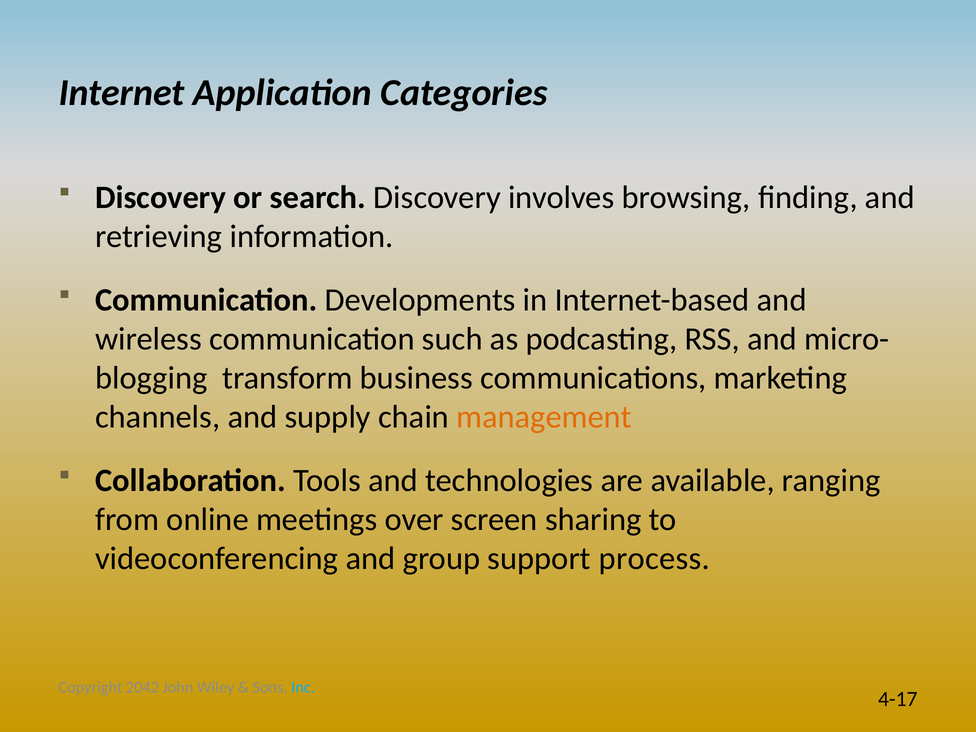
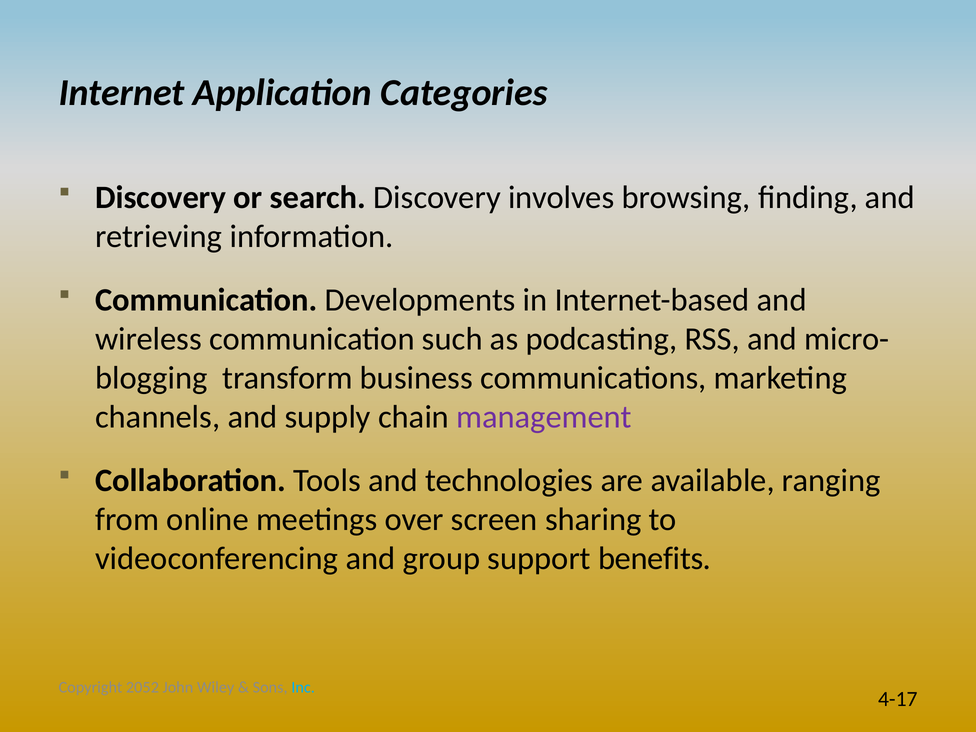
management colour: orange -> purple
process: process -> benefits
2042: 2042 -> 2052
